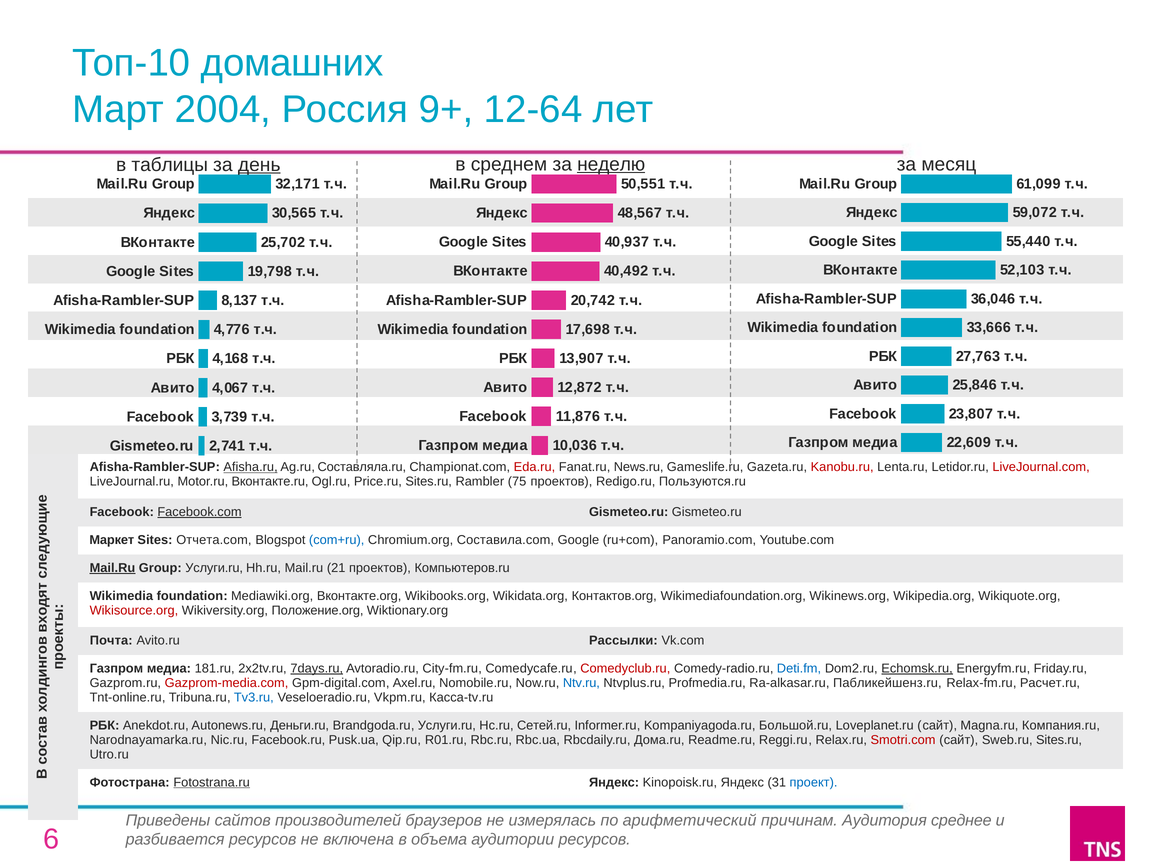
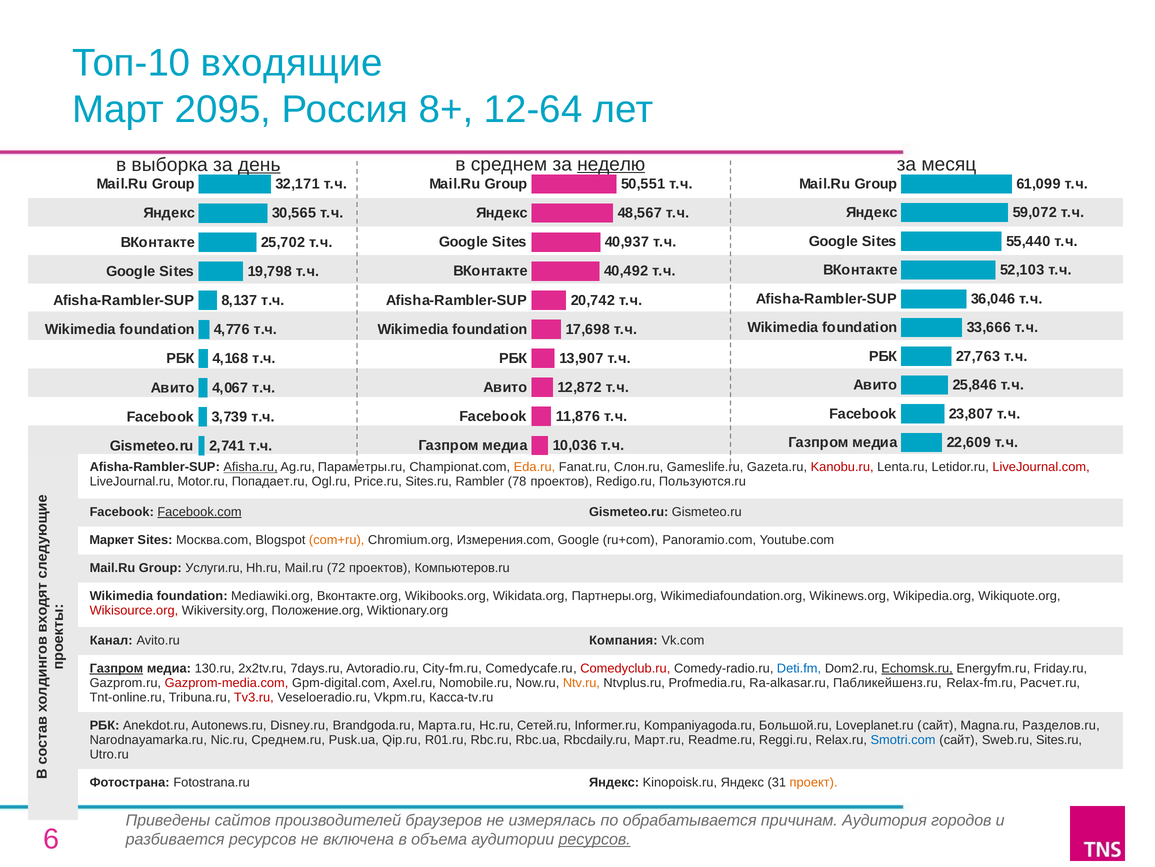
домашних: домашних -> входящие
2004: 2004 -> 2095
9+: 9+ -> 8+
таблицы: таблицы -> выборка
Составляла.ru: Составляла.ru -> Параметры.ru
Eda.ru colour: red -> orange
News.ru: News.ru -> Слон.ru
Вконтакте.ru: Вконтакте.ru -> Попадает.ru
75: 75 -> 78
Отчета.com: Отчета.com -> Москва.com
com+ru colour: blue -> orange
Составила.com: Составила.com -> Измерения.com
Mail.Ru at (112, 567) underline: present -> none
21: 21 -> 72
Контактов.org: Контактов.org -> Партнеры.org
Почта: Почта -> Канал
Рассылки: Рассылки -> Компания
Газпром at (116, 668) underline: none -> present
181.ru: 181.ru -> 130.ru
7days.ru underline: present -> none
Ntv.ru colour: blue -> orange
Tv3.ru colour: blue -> red
Деньги.ru: Деньги.ru -> Disney.ru
Brandgoda.ru Услуги.ru: Услуги.ru -> Марта.ru
Компания.ru: Компания.ru -> Разделов.ru
Facebook.ru: Facebook.ru -> Среднем.ru
Дома.ru: Дома.ru -> Март.ru
Smotri.com colour: red -> blue
Fotostrana.ru underline: present -> none
проект colour: blue -> orange
арифметический: арифметический -> обрабатывается
среднее: среднее -> городов
ресурсов at (595, 839) underline: none -> present
